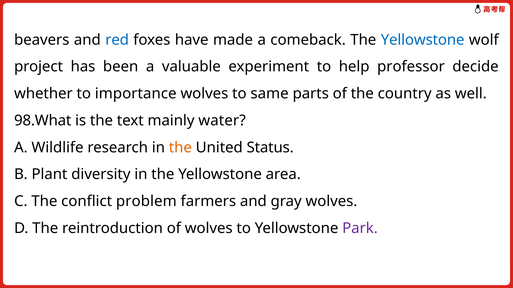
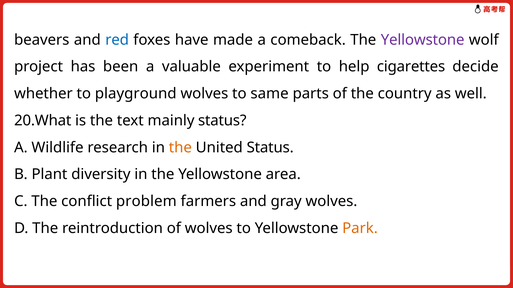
Yellowstone at (423, 40) colour: blue -> purple
professor: professor -> cigarettes
importance: importance -> playground
98.What: 98.What -> 20.What
mainly water: water -> status
Park colour: purple -> orange
